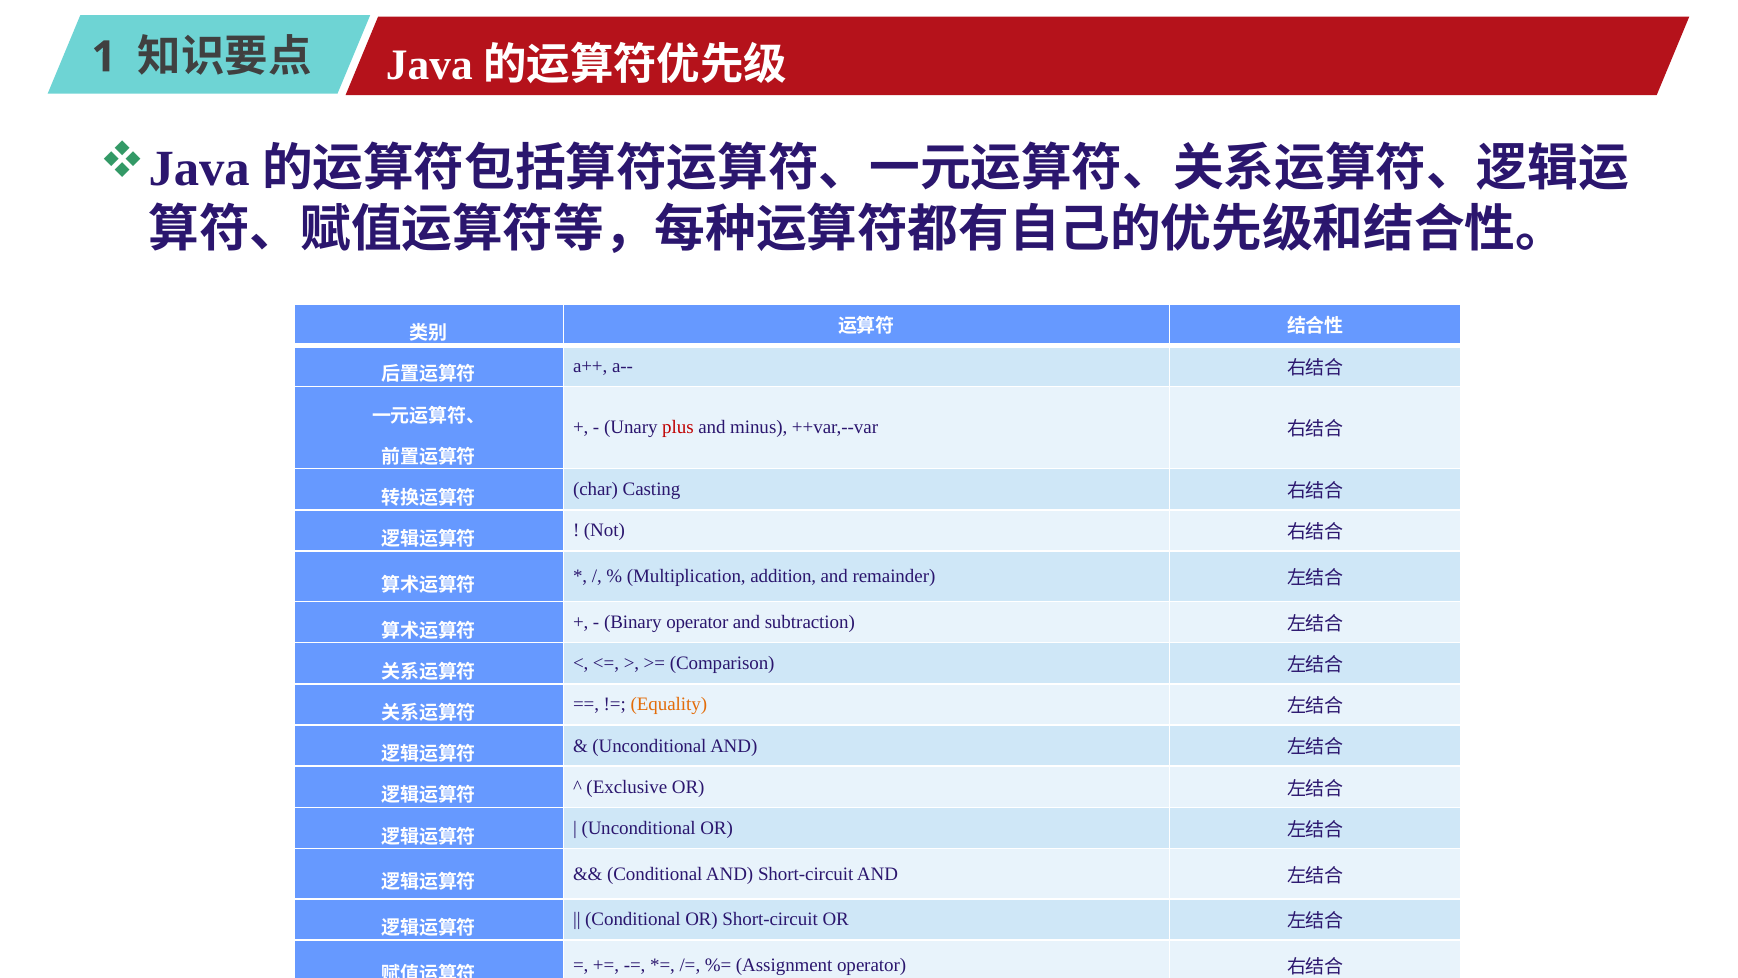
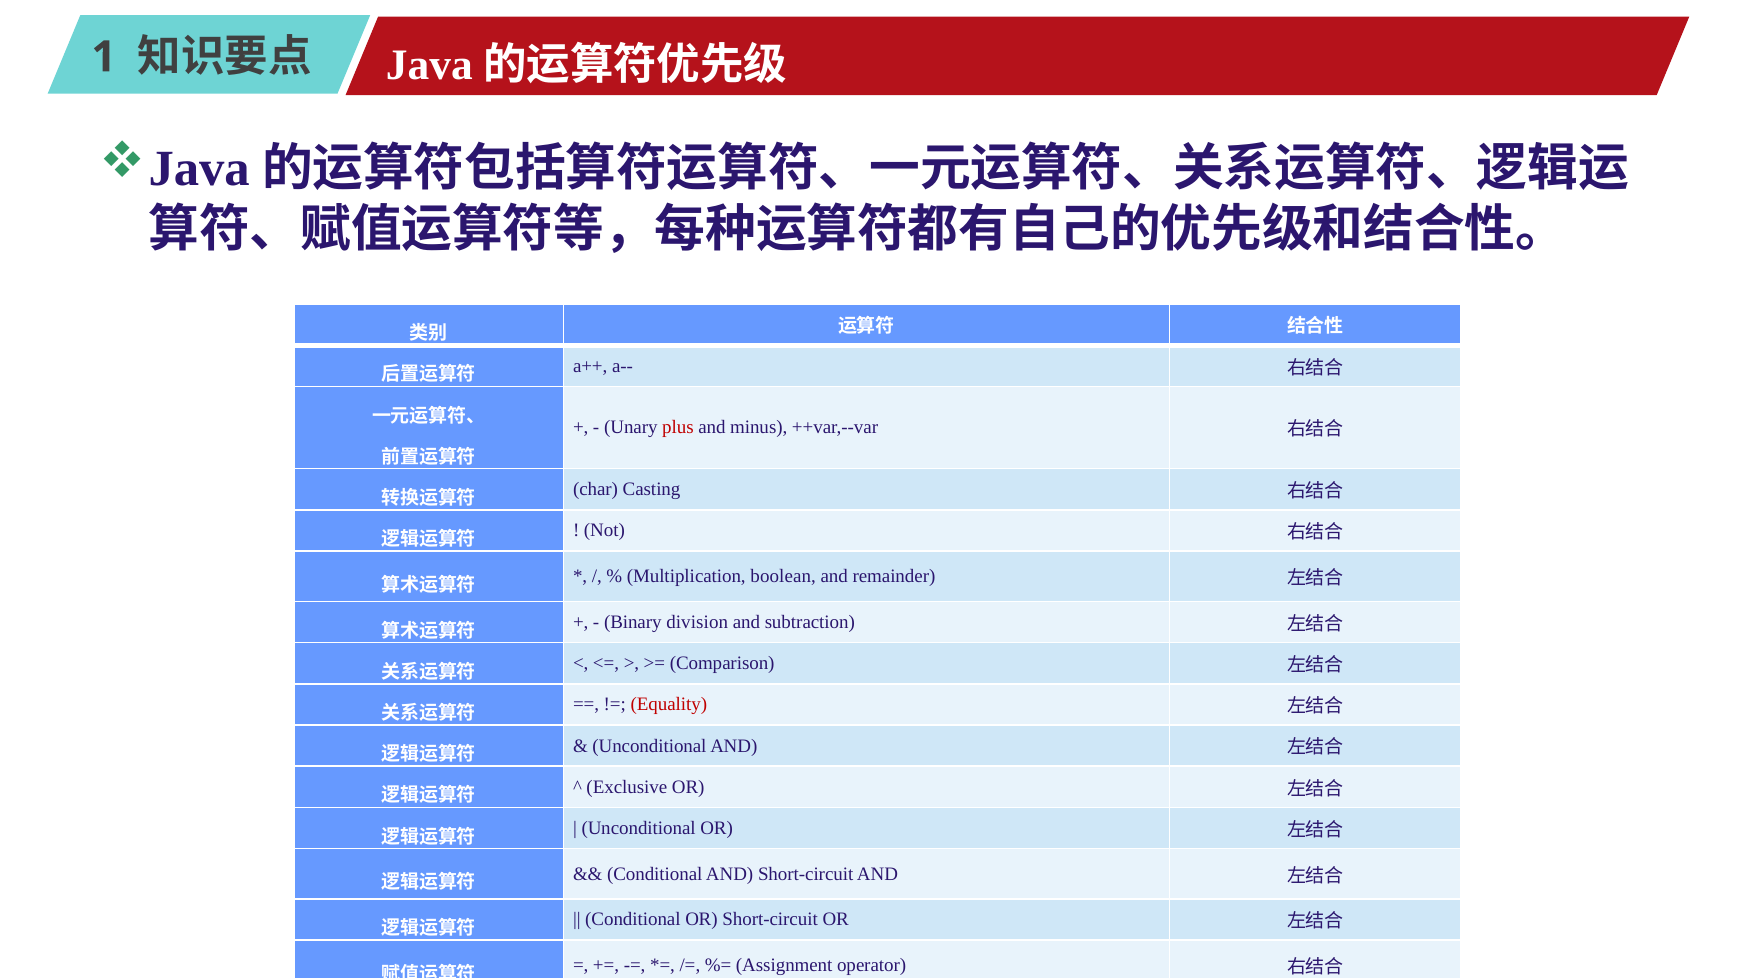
addition: addition -> boolean
Binary operator: operator -> division
Equality colour: orange -> red
